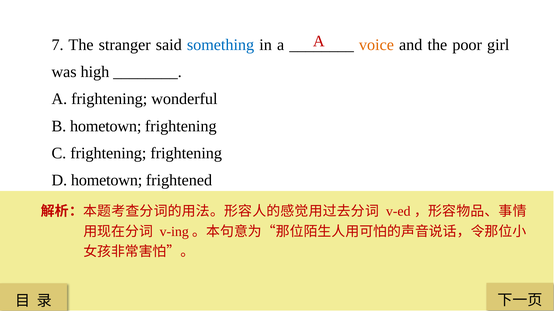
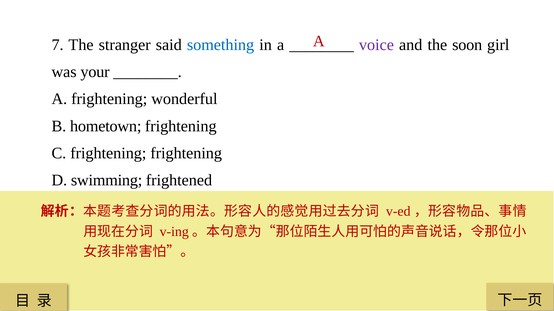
voice colour: orange -> purple
poor: poor -> soon
high: high -> your
D hometown: hometown -> swimming
